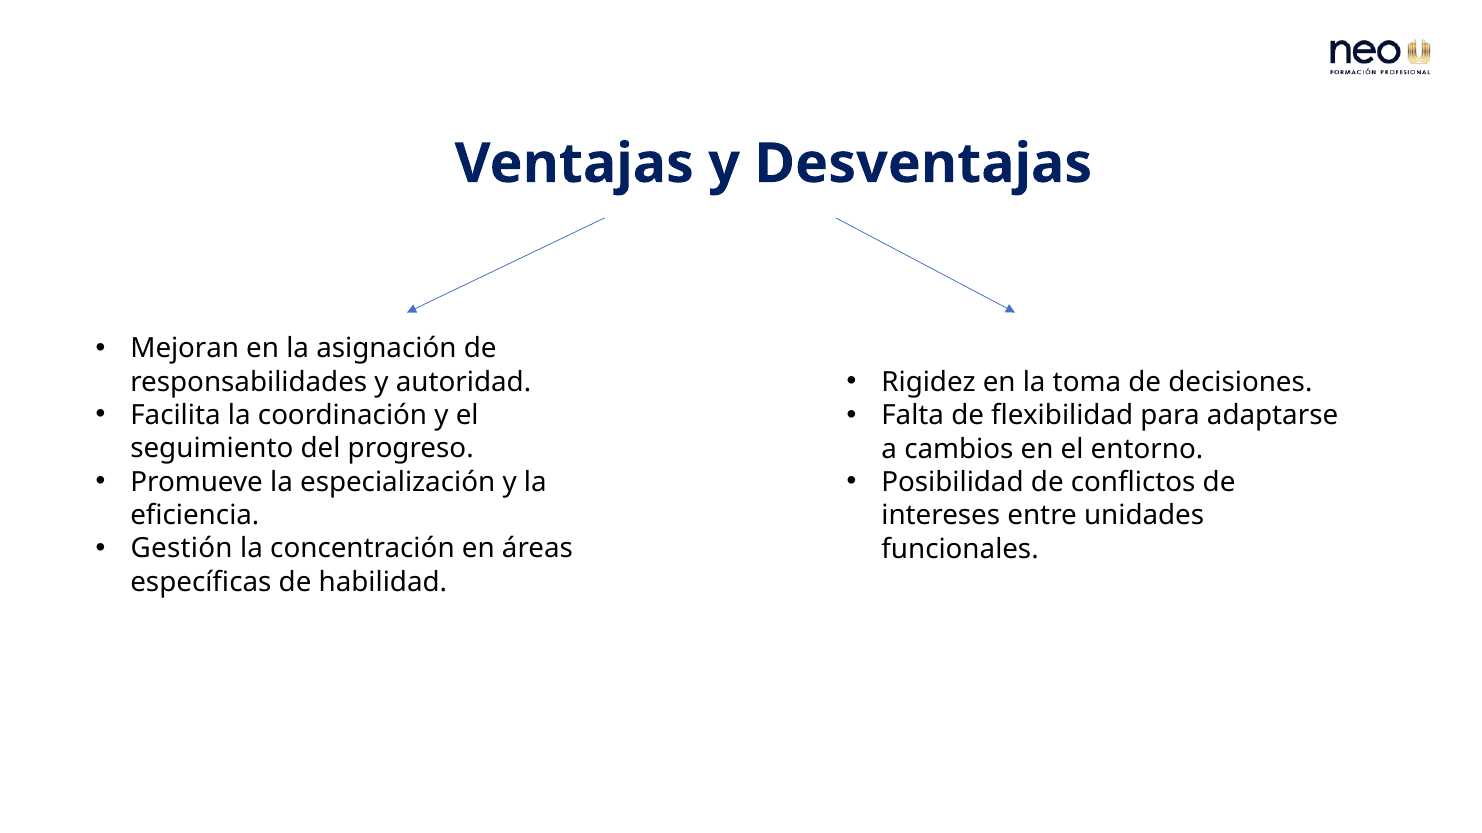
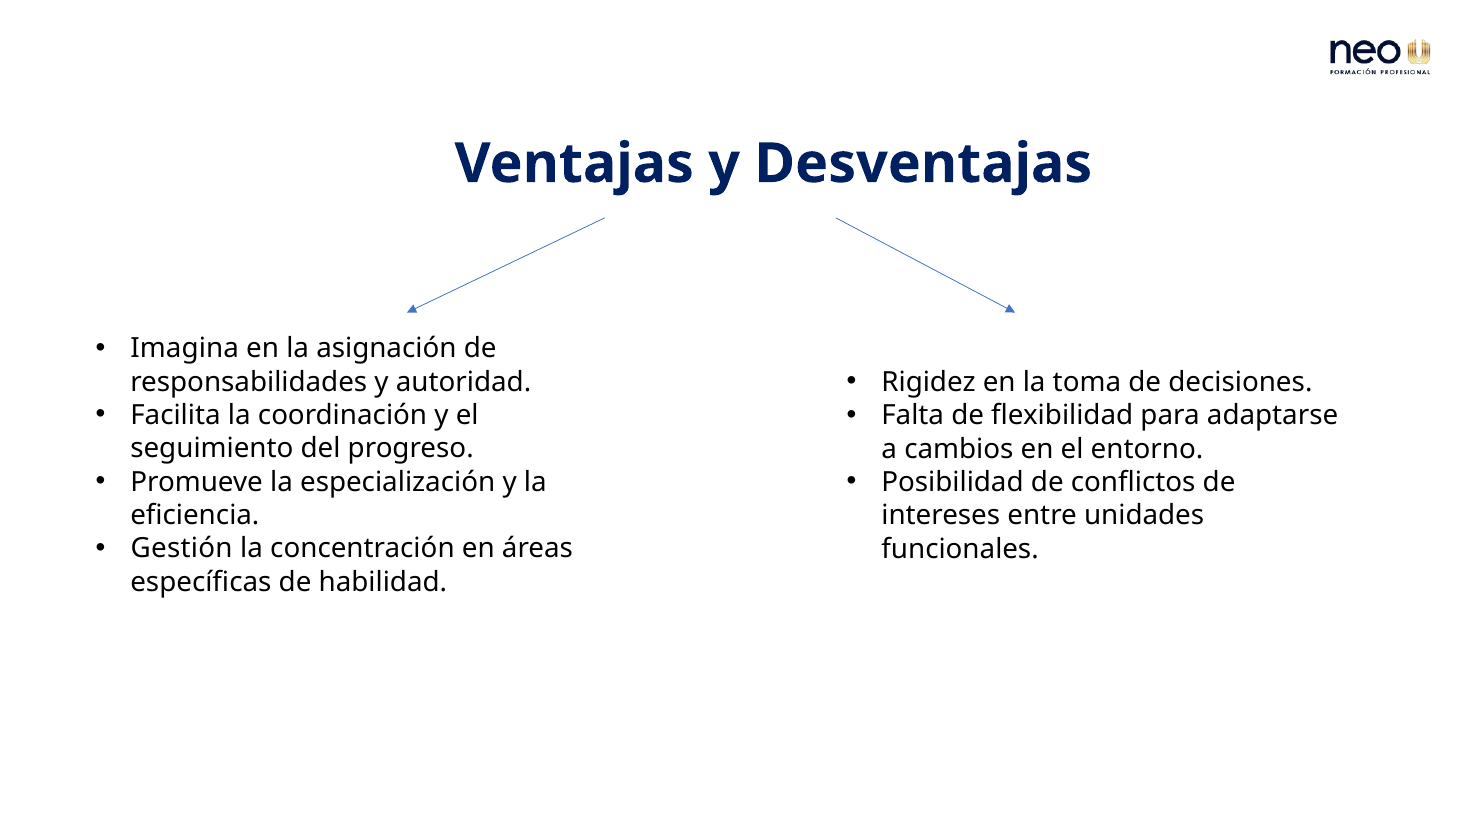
Mejoran: Mejoran -> Imagina
